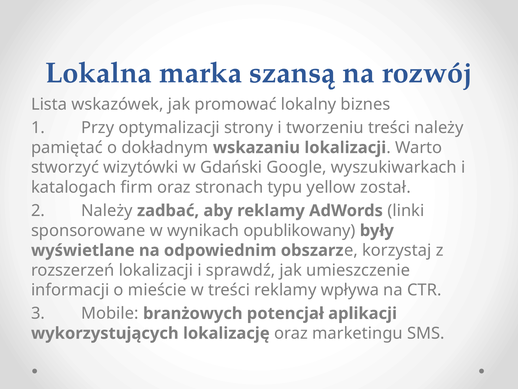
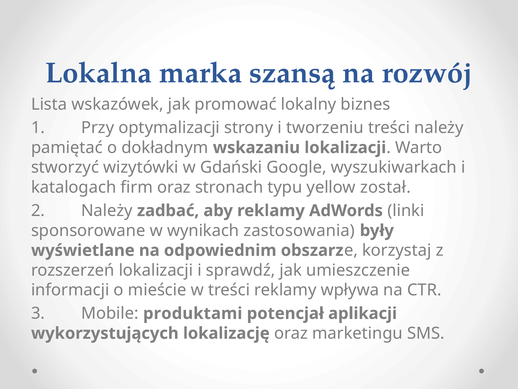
opublikowany: opublikowany -> zastosowania
branżowych: branżowych -> produktami
